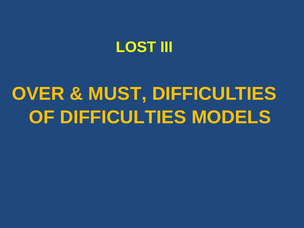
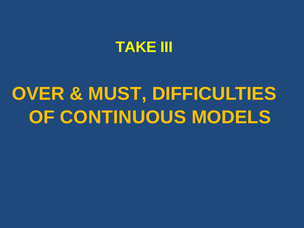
LOST: LOST -> TAKE
OF DIFFICULTIES: DIFFICULTIES -> CONTINUOUS
